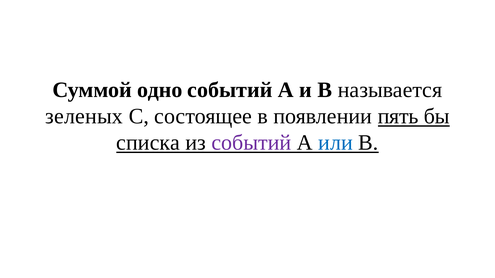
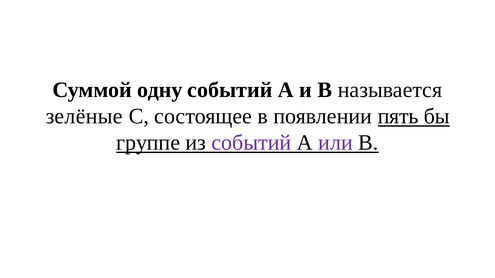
одно: одно -> одну
зеленых: зеленых -> зелёные
списка: списка -> группе
или colour: blue -> purple
